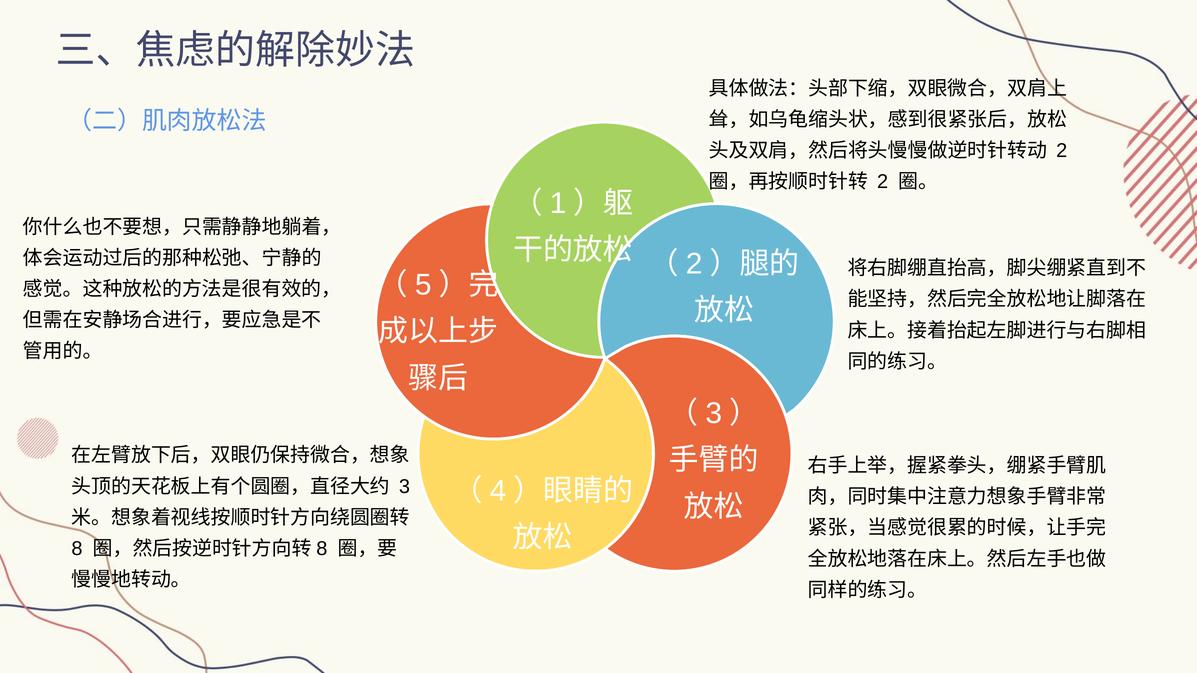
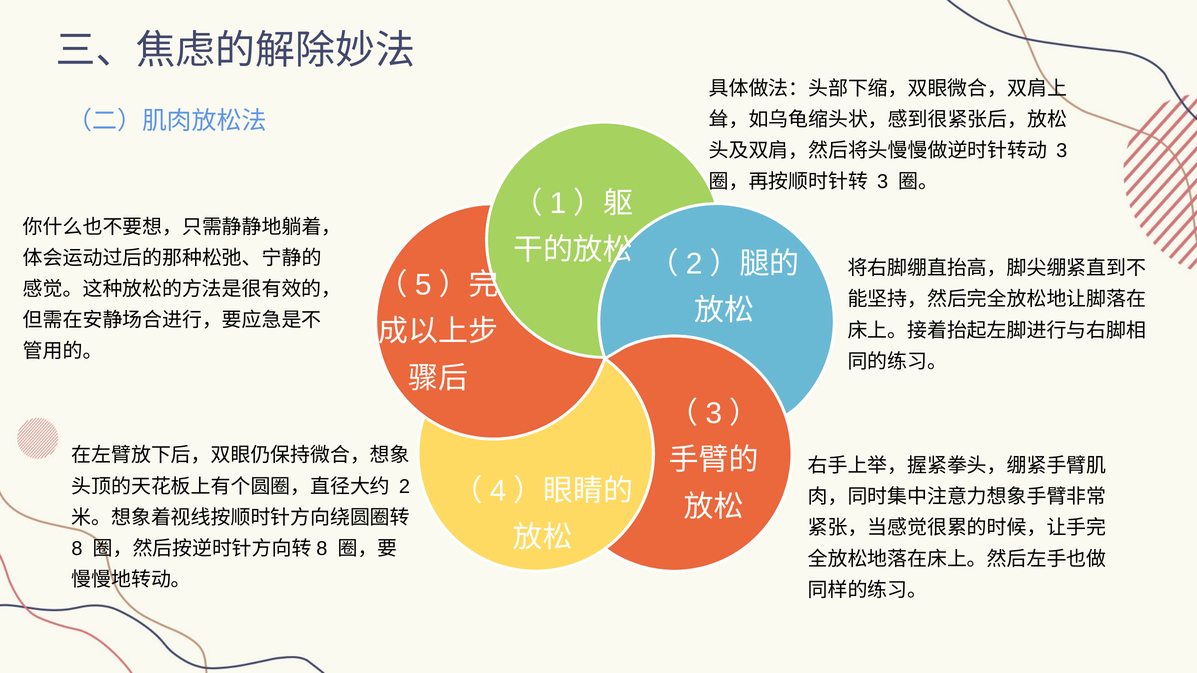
2 at (1062, 151): 2 -> 3
2 at (883, 182): 2 -> 3
3: 3 -> 2
